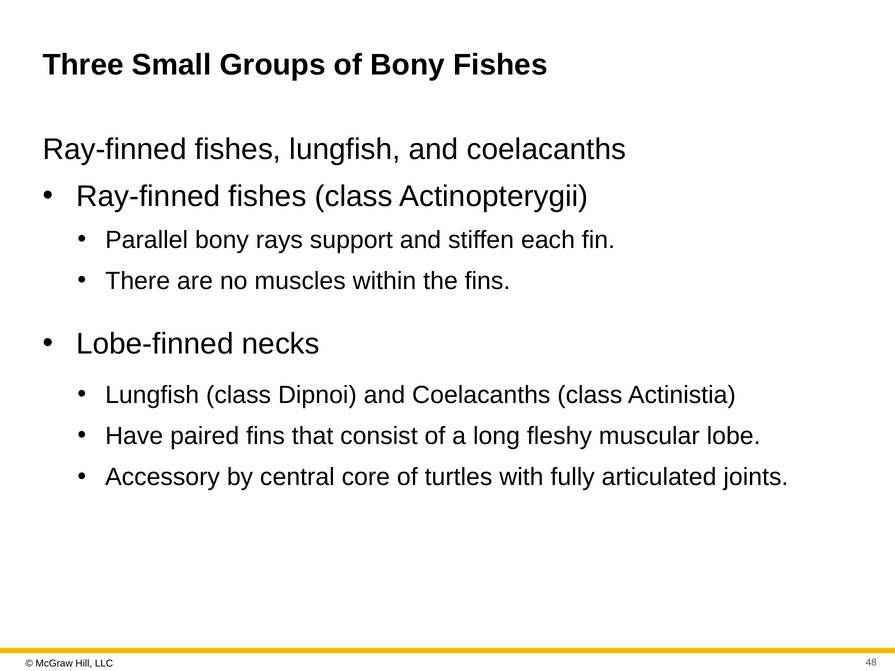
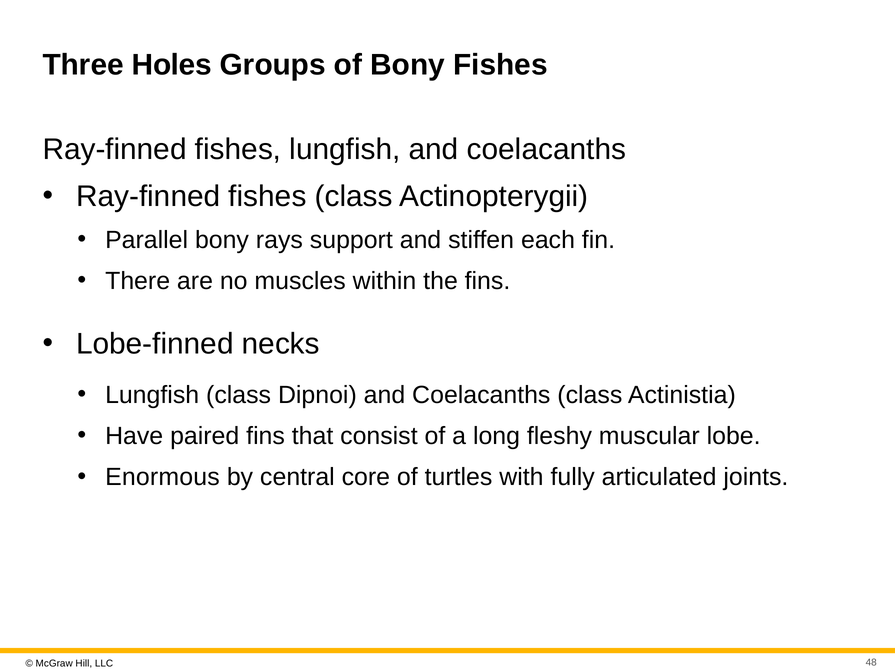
Small: Small -> Holes
Accessory: Accessory -> Enormous
